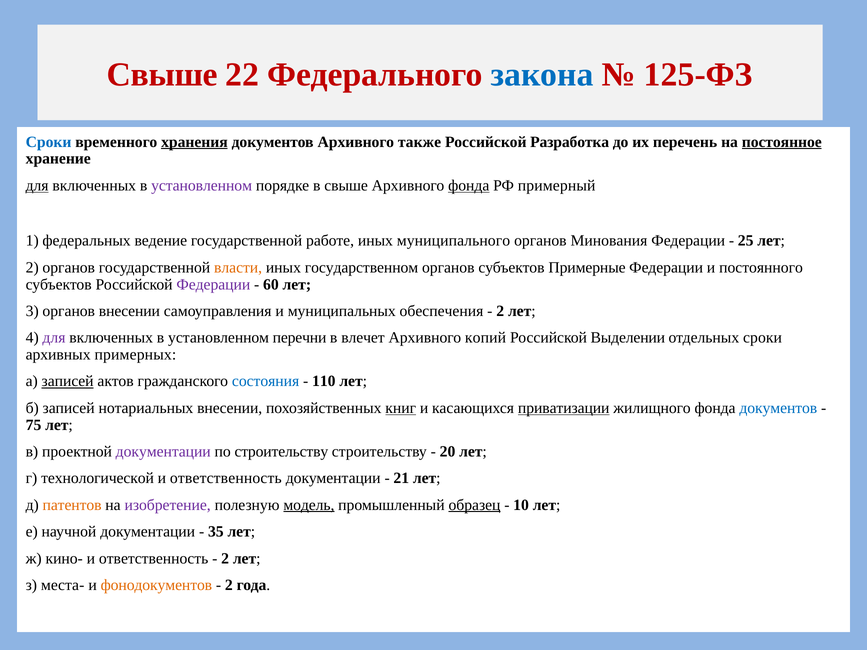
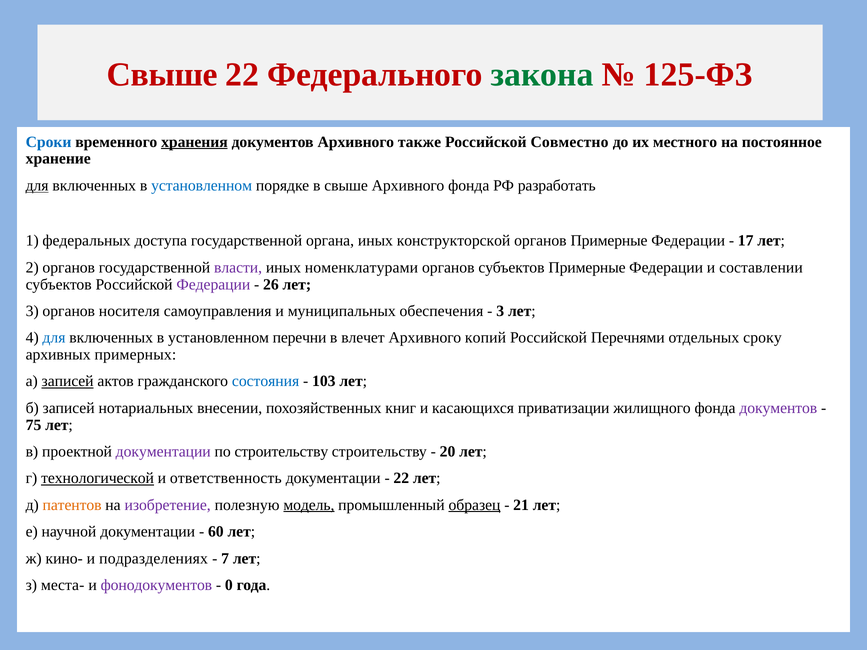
закона colour: blue -> green
Разработка: Разработка -> Совместно
перечень: перечень -> местного
постоянное underline: present -> none
установленном at (202, 186) colour: purple -> blue
фонда at (469, 186) underline: present -> none
примерный: примерный -> разработать
ведение: ведение -> доступа
работе: работе -> органа
муниципального: муниципального -> конструкторской
органов Минования: Минования -> Примерные
25: 25 -> 17
власти colour: orange -> purple
государственном: государственном -> номенклатурами
постоянного: постоянного -> составлении
60: 60 -> 26
органов внесении: внесении -> носителя
2 at (500, 311): 2 -> 3
для at (54, 338) colour: purple -> blue
Выделении: Выделении -> Перечнями
отдельных сроки: сроки -> сроку
110: 110 -> 103
книг underline: present -> none
приватизации underline: present -> none
документов at (778, 408) colour: blue -> purple
технологической underline: none -> present
21 at (401, 478): 21 -> 22
10: 10 -> 21
35: 35 -> 60
кино- и ответственность: ответственность -> подразделениях
2 at (225, 559): 2 -> 7
фонодокументов colour: orange -> purple
2 at (229, 585): 2 -> 0
